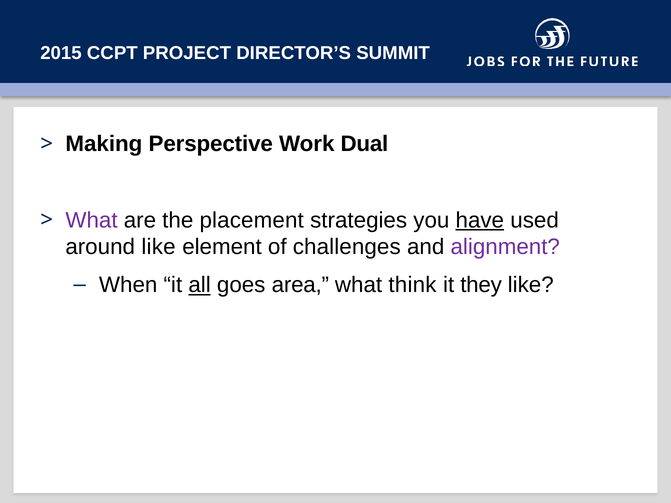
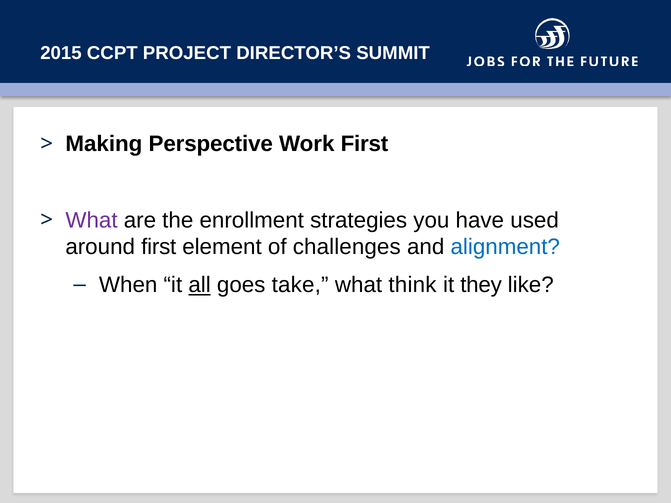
Work Dual: Dual -> First
placement: placement -> enrollment
have underline: present -> none
around like: like -> first
alignment colour: purple -> blue
area: area -> take
